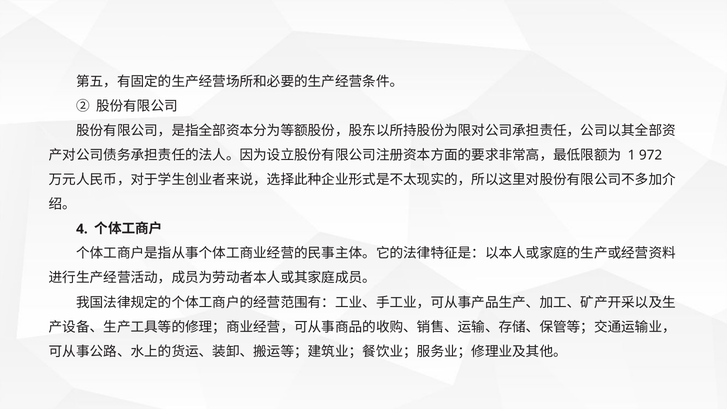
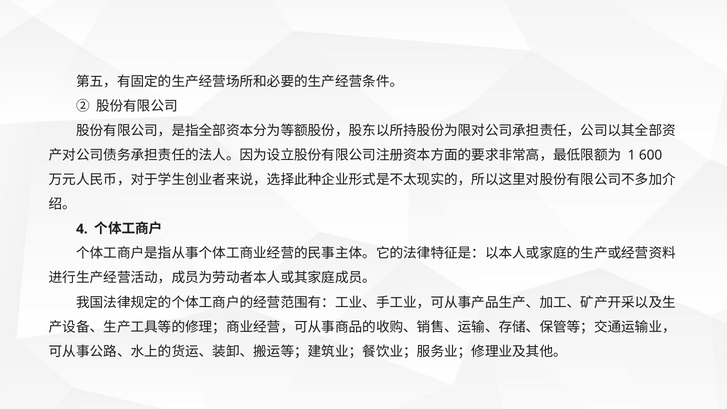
972: 972 -> 600
